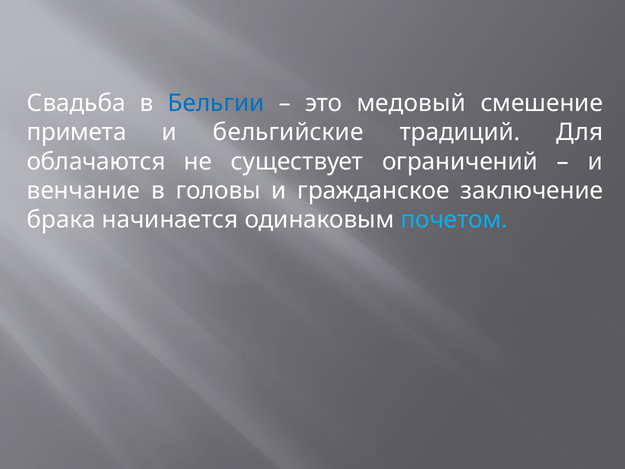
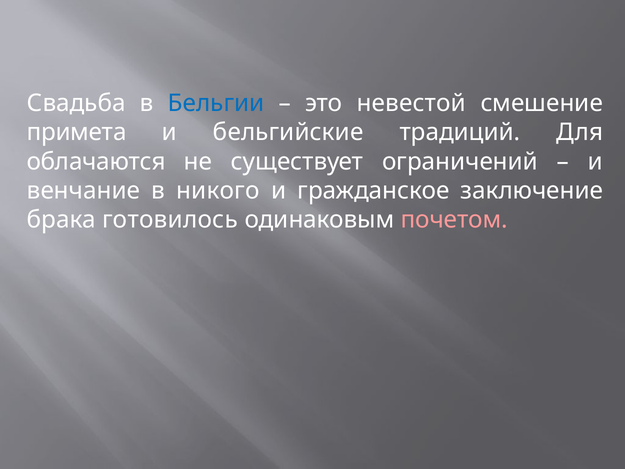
медовый: медовый -> невестой
головы: головы -> никого
начинается: начинается -> готовилось
почетом colour: light blue -> pink
